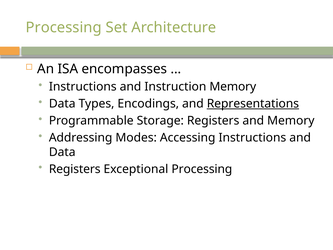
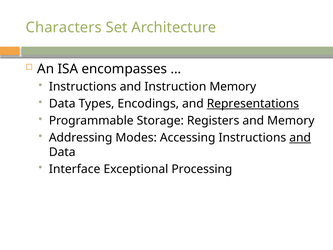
Processing at (64, 27): Processing -> Characters
and at (300, 138) underline: none -> present
Registers at (75, 169): Registers -> Interface
